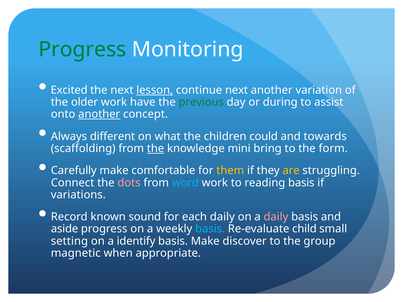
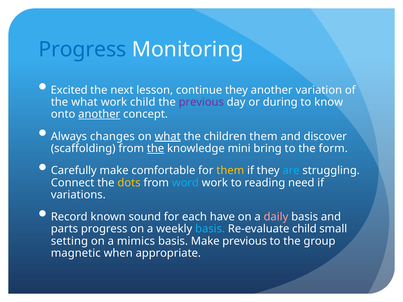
Progress at (82, 50) colour: green -> blue
lesson underline: present -> none
continue next: next -> they
the older: older -> what
work have: have -> child
previous at (201, 102) colour: green -> purple
assist: assist -> know
different: different -> changes
what at (168, 136) underline: none -> present
children could: could -> them
towards: towards -> discover
are colour: yellow -> light blue
dots colour: pink -> yellow
reading basis: basis -> need
each daily: daily -> have
aside: aside -> parts
identify: identify -> mimics
Make discover: discover -> previous
